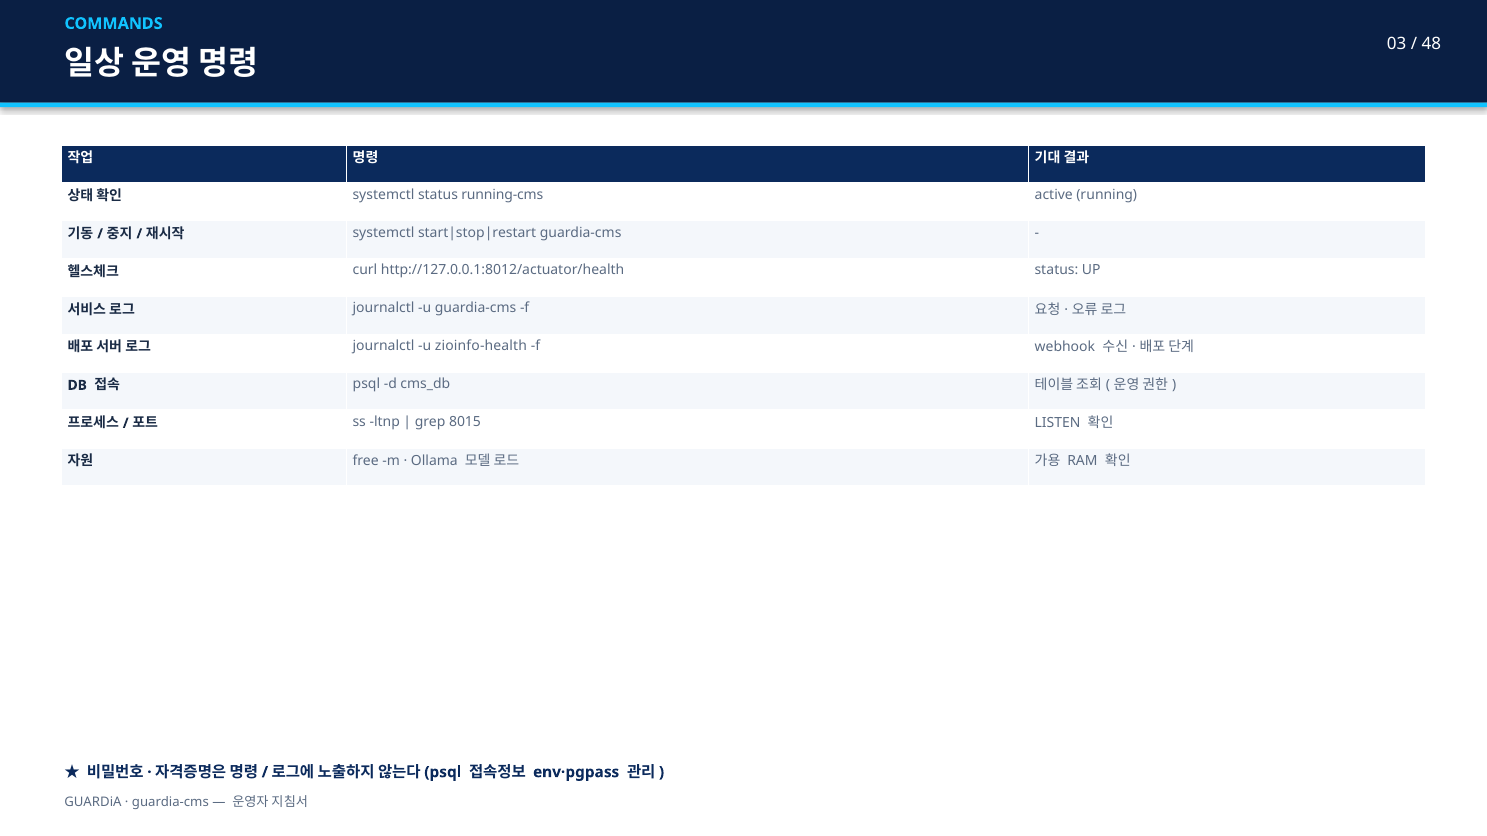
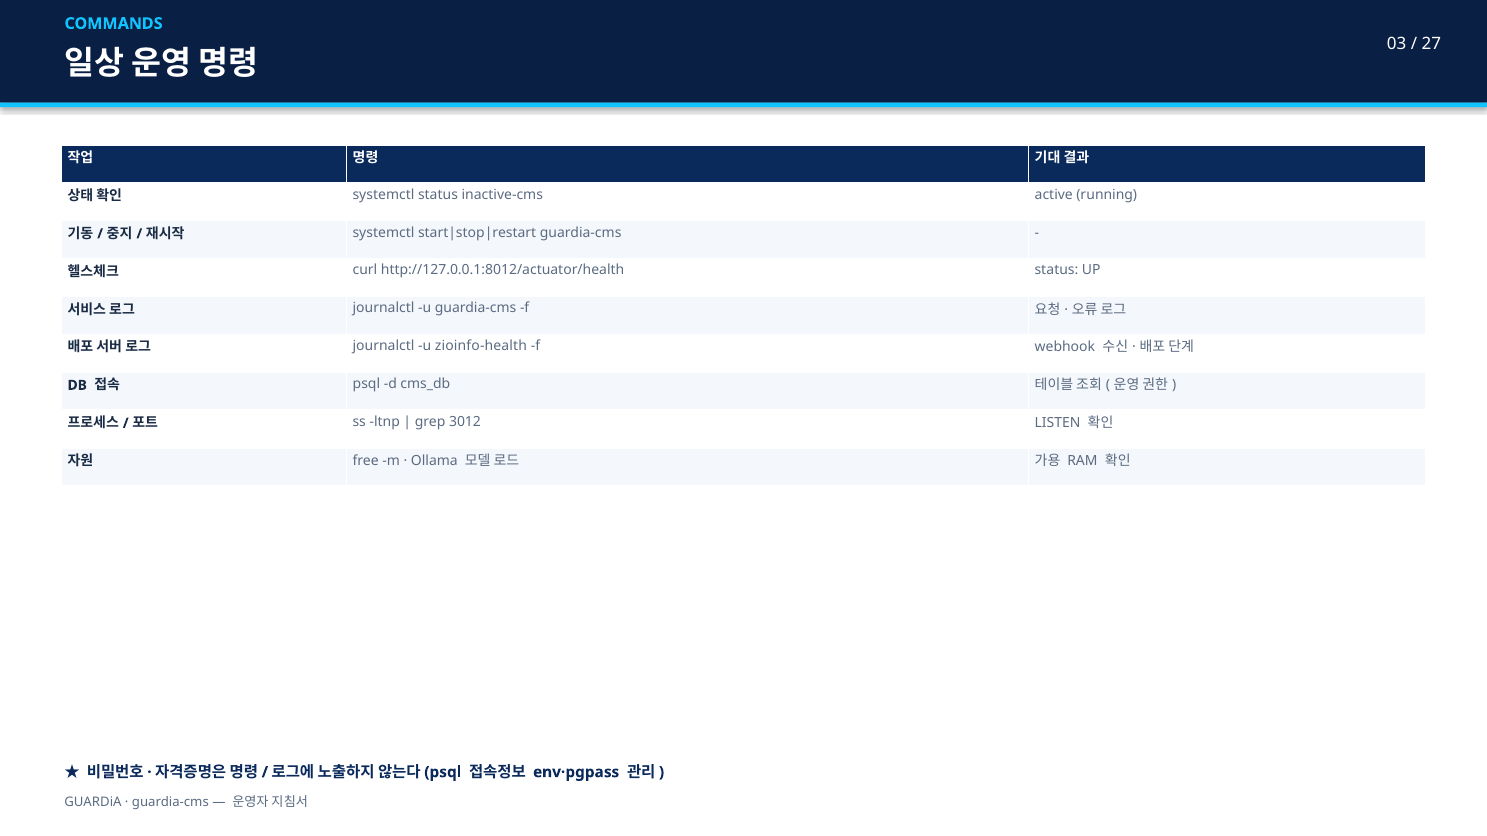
48: 48 -> 27
running-cms: running-cms -> inactive-cms
8015: 8015 -> 3012
